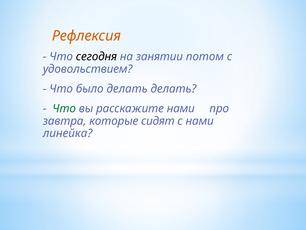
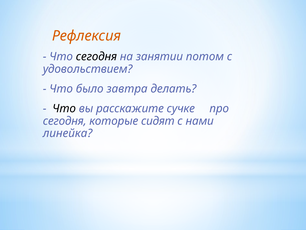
было делать: делать -> завтра
Что at (64, 108) colour: green -> black
расскажите нами: нами -> сучке
завтра at (65, 121): завтра -> сегодня
